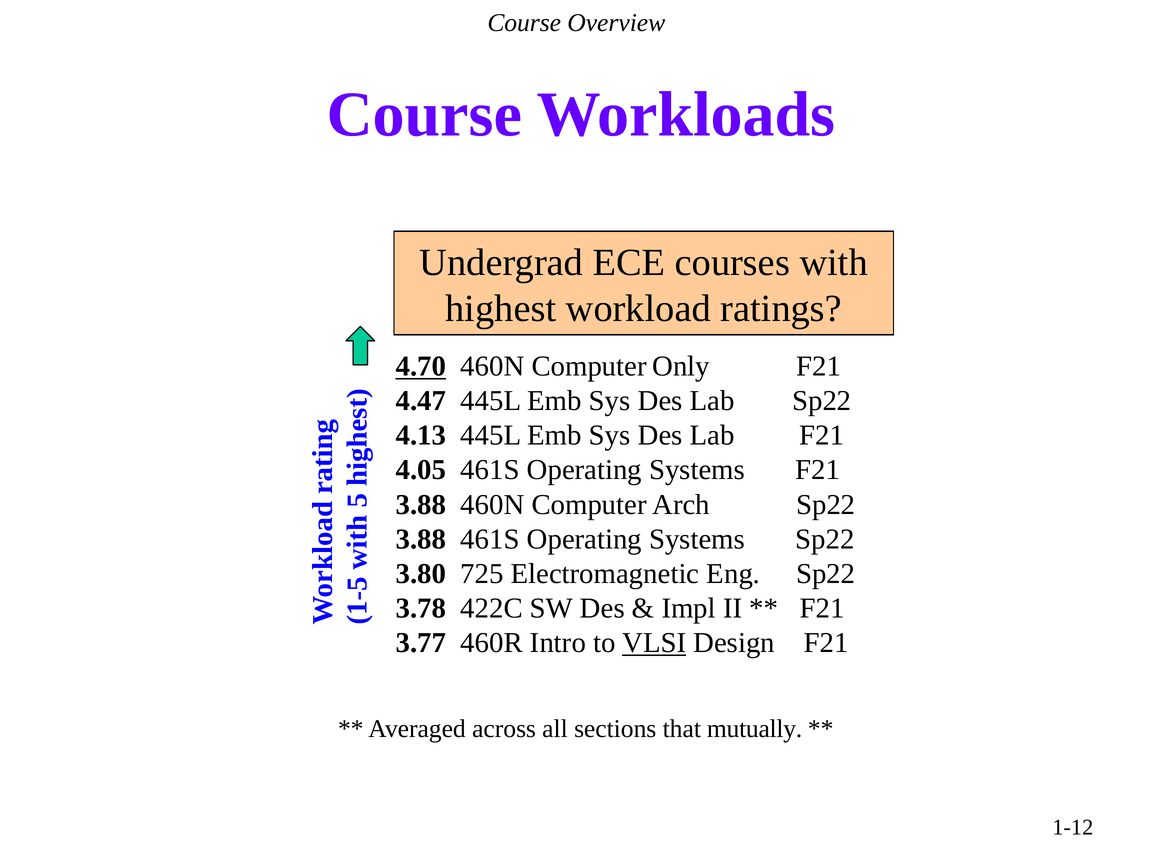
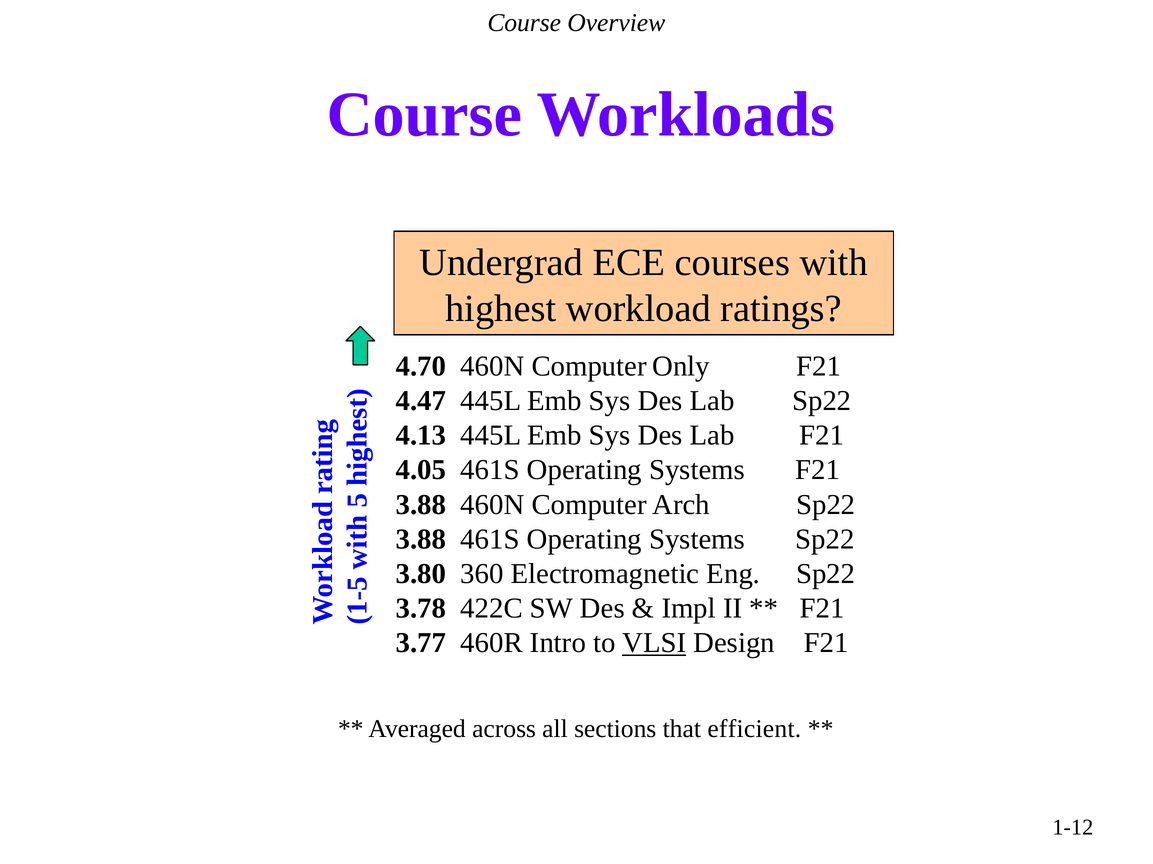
4.70 underline: present -> none
725: 725 -> 360
mutually: mutually -> efficient
